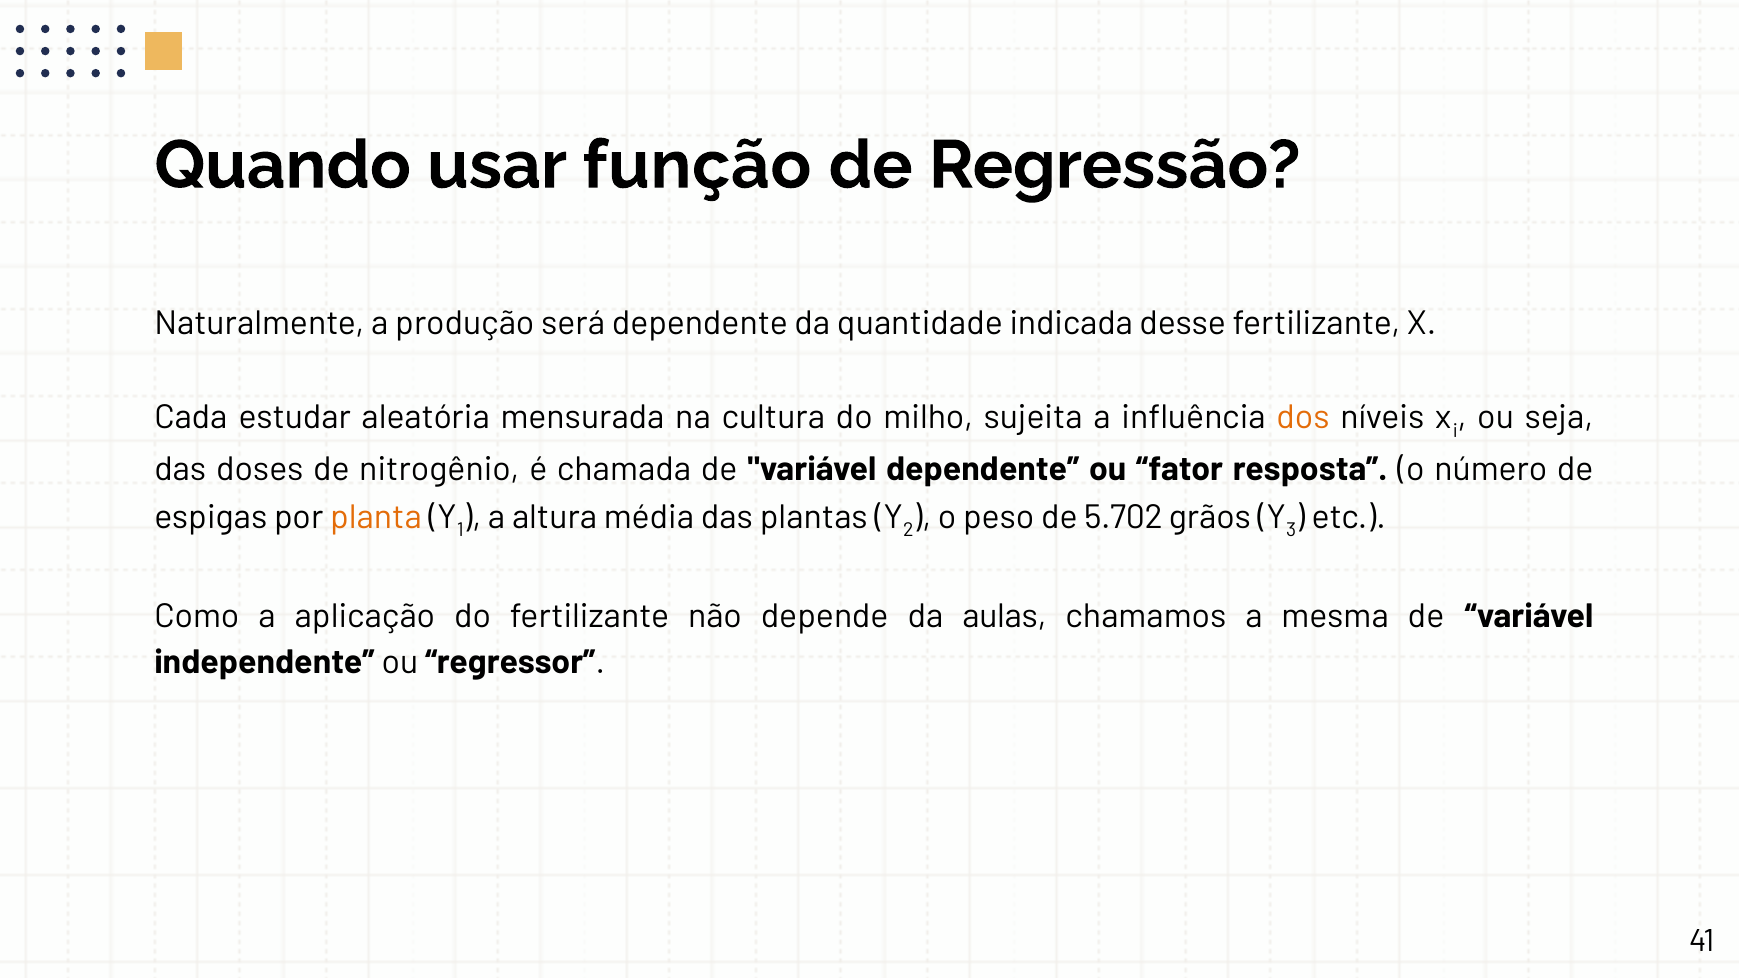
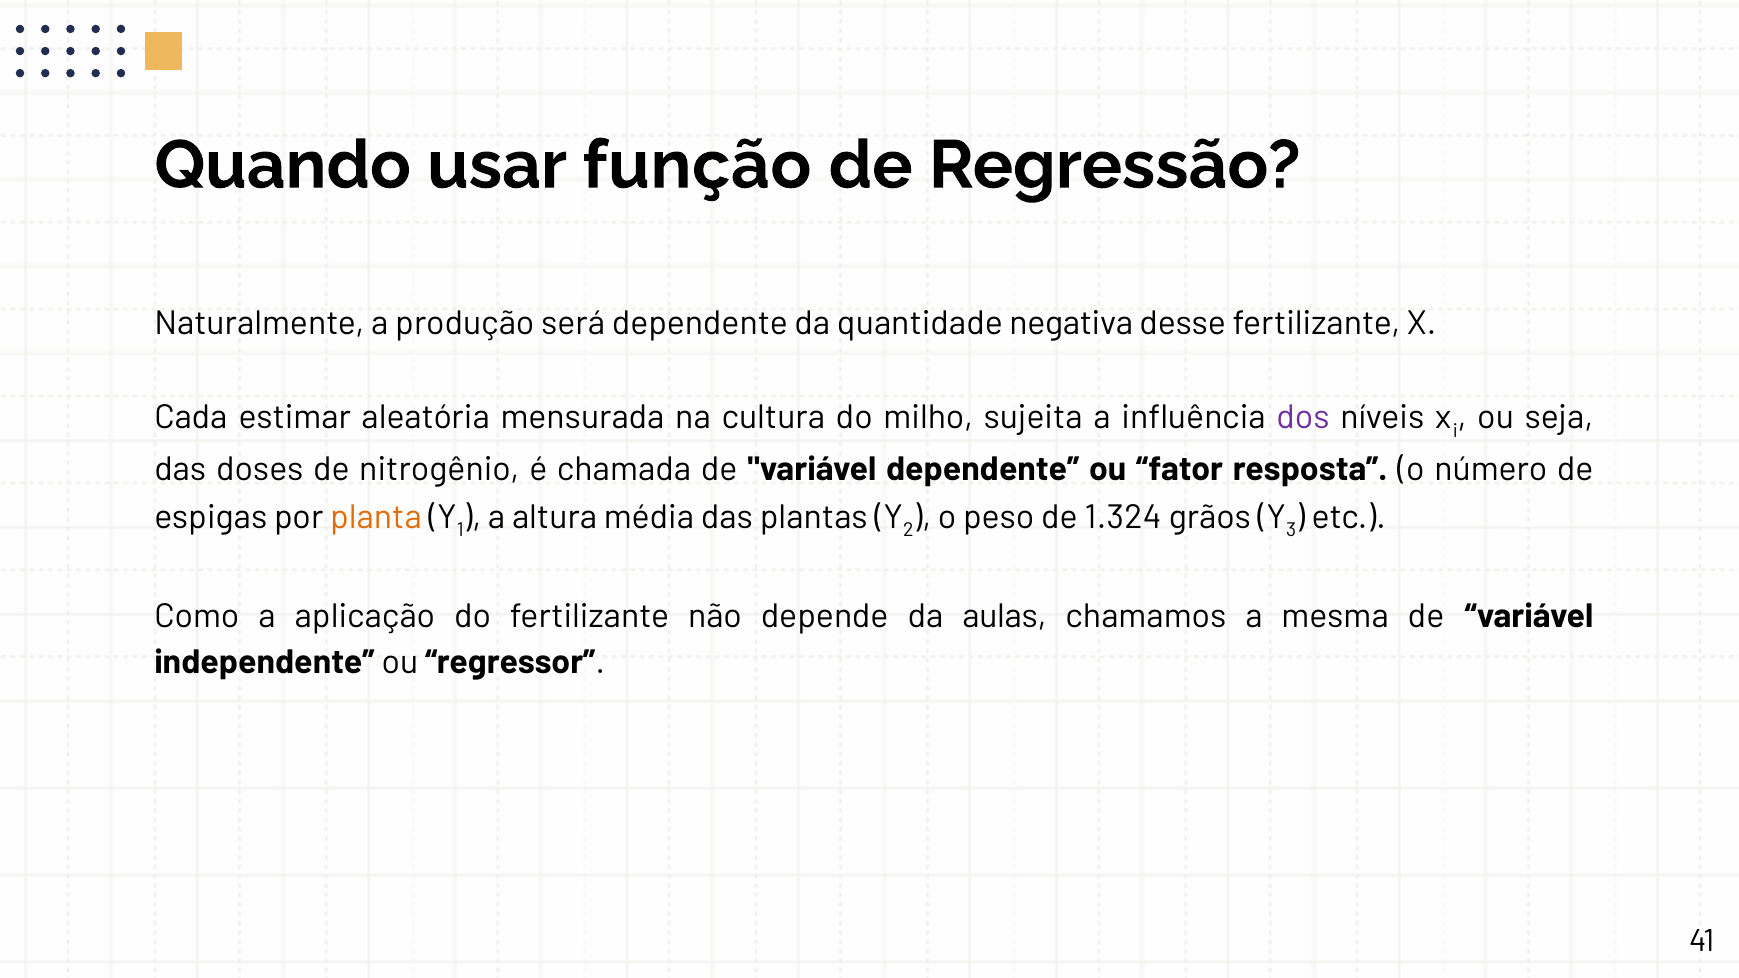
indicada: indicada -> negativa
estudar: estudar -> estimar
dos colour: orange -> purple
5.702: 5.702 -> 1.324
